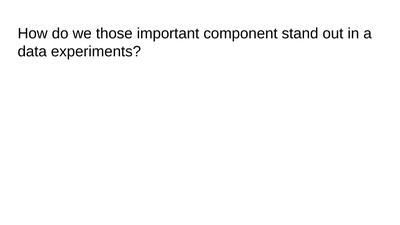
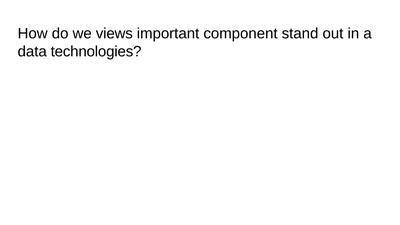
those: those -> views
experiments: experiments -> technologies
